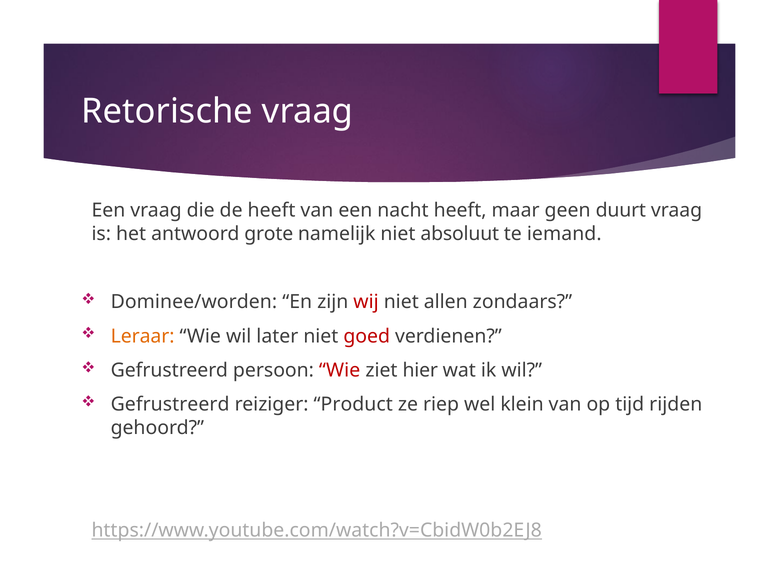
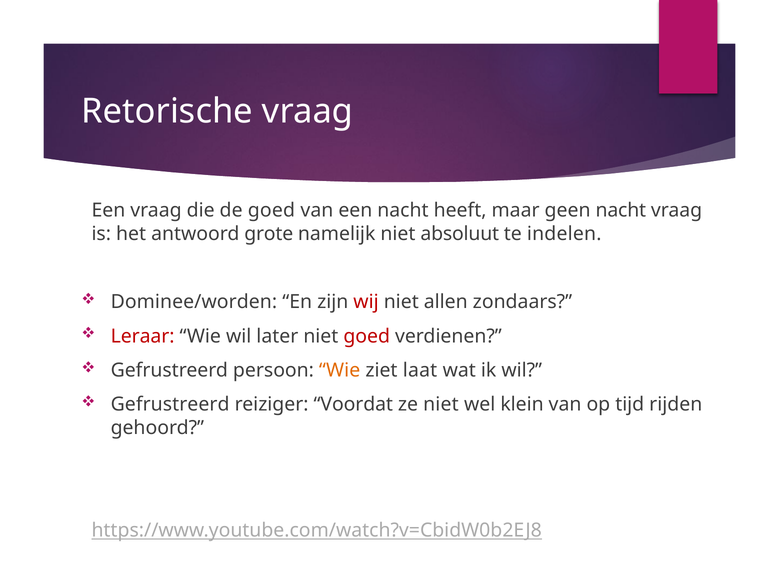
de heeft: heeft -> goed
geen duurt: duurt -> nacht
iemand: iemand -> indelen
Leraar colour: orange -> red
Wie at (340, 371) colour: red -> orange
hier: hier -> laat
Product: Product -> Voordat
ze riep: riep -> niet
